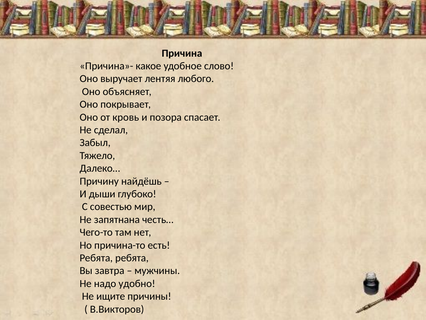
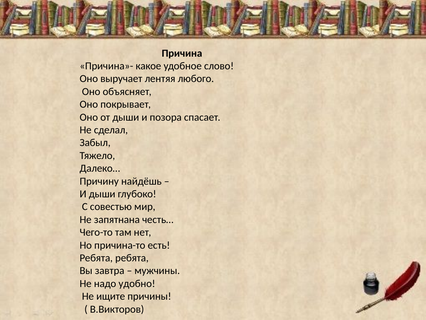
от кровь: кровь -> дыши
